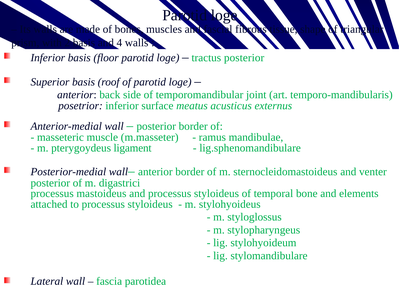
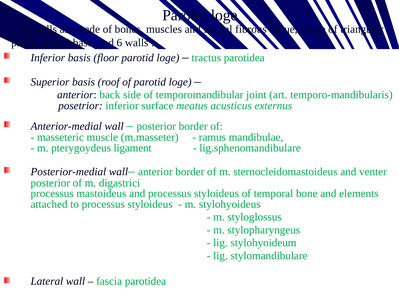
4: 4 -> 6
tractus posterior: posterior -> parotidea
